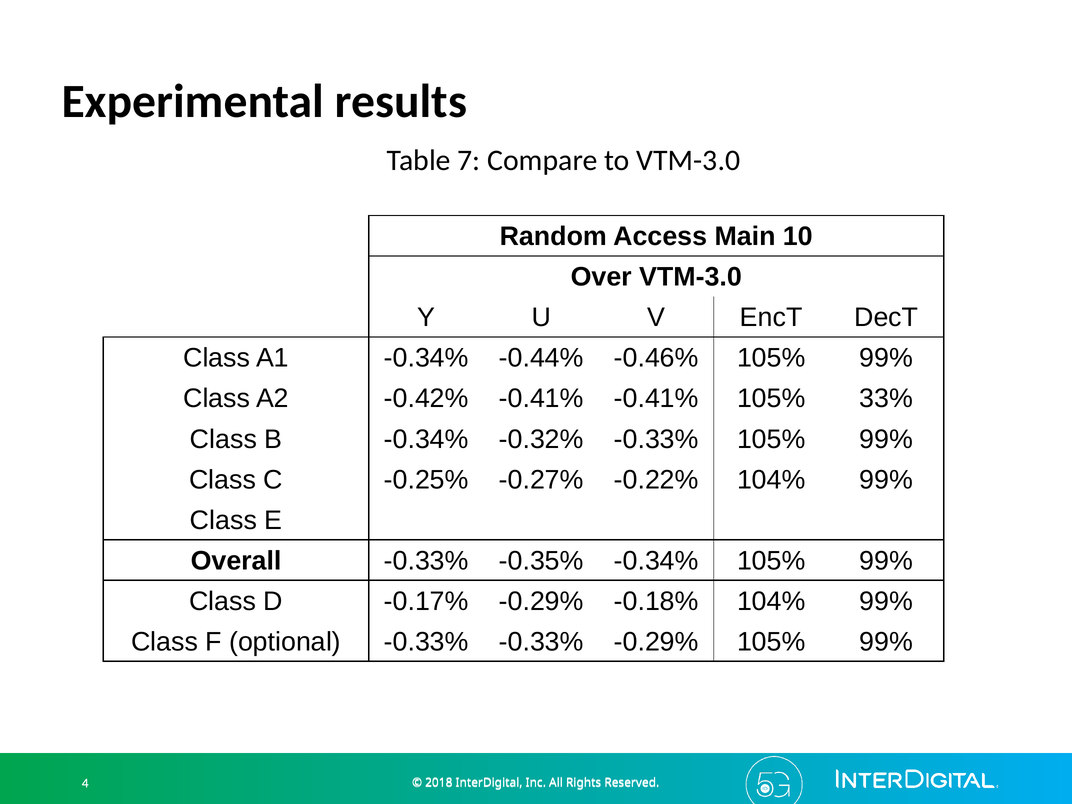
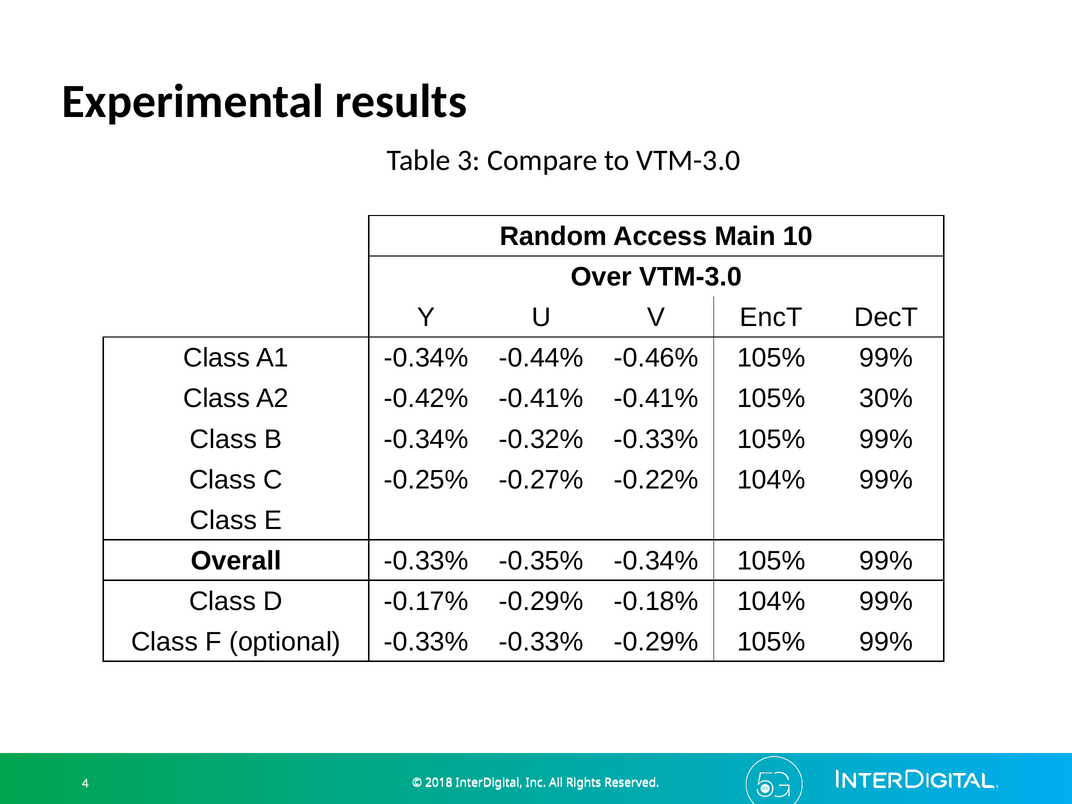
7: 7 -> 3
33%: 33% -> 30%
